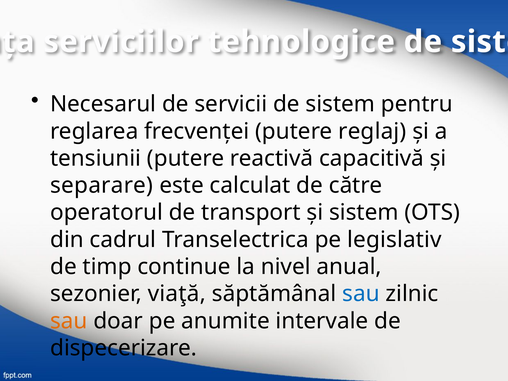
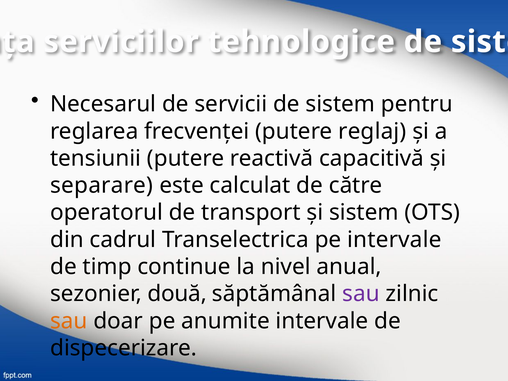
pe legislativ: legislativ -> intervale
viaţă: viaţă -> două
sau at (361, 294) colour: blue -> purple
